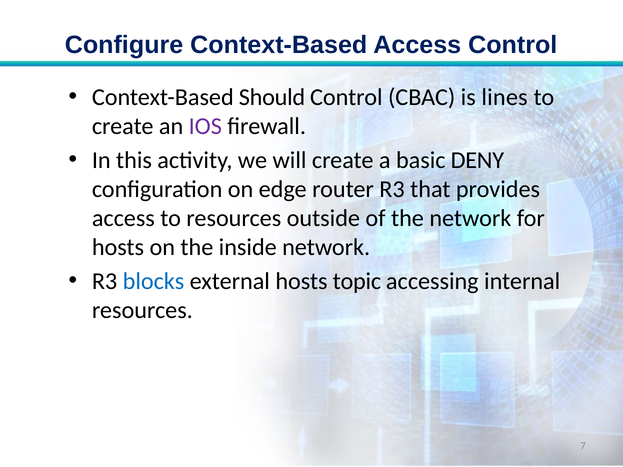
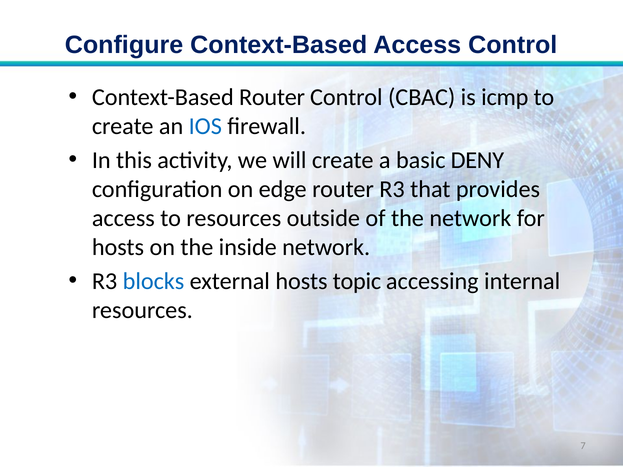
Context-Based Should: Should -> Router
lines: lines -> icmp
IOS colour: purple -> blue
